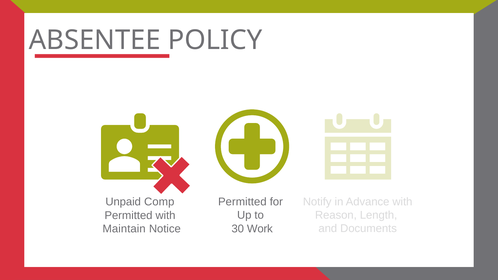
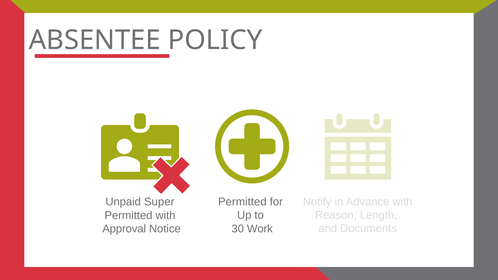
Comp: Comp -> Super
Maintain: Maintain -> Approval
